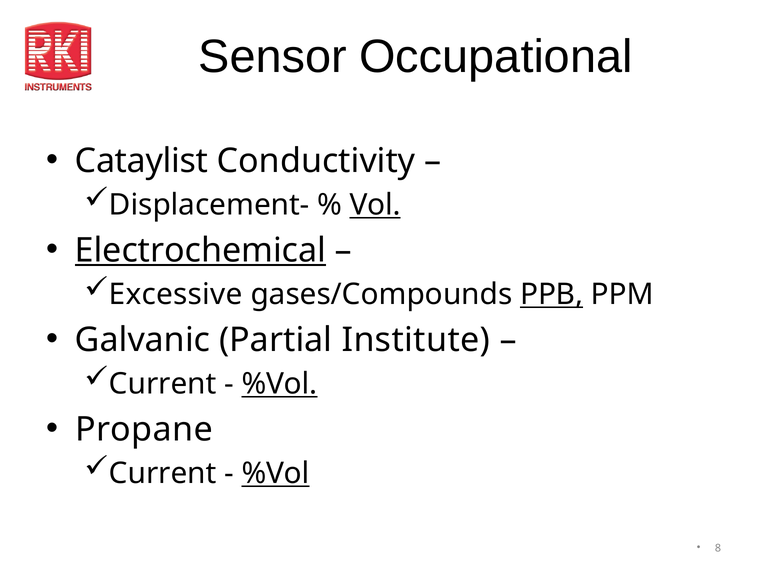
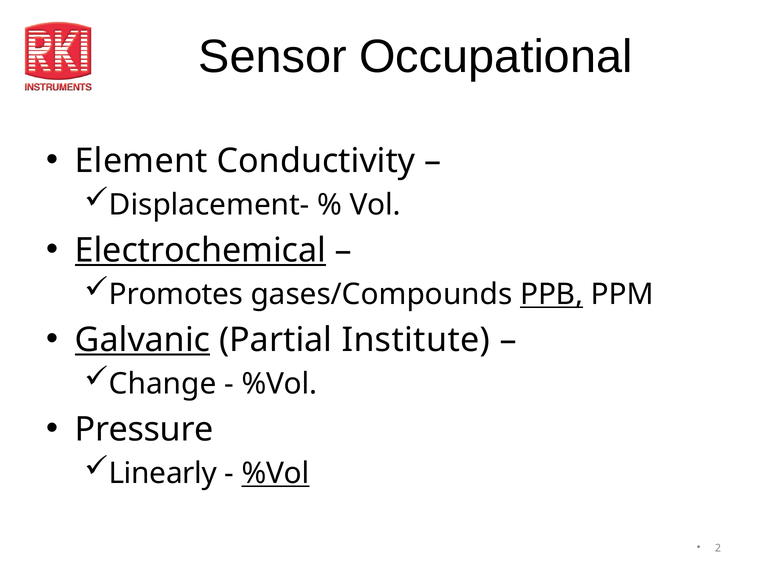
Cataylist: Cataylist -> Element
Vol underline: present -> none
Excessive: Excessive -> Promotes
Galvanic underline: none -> present
Current at (163, 384): Current -> Change
%Vol at (279, 384) underline: present -> none
Propane: Propane -> Pressure
Current at (163, 474): Current -> Linearly
8: 8 -> 2
